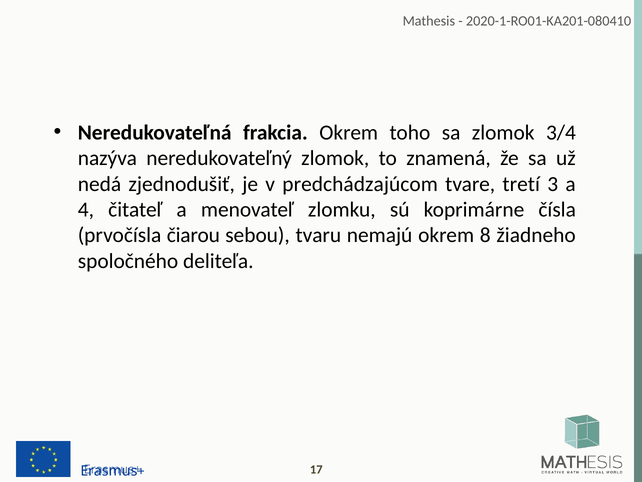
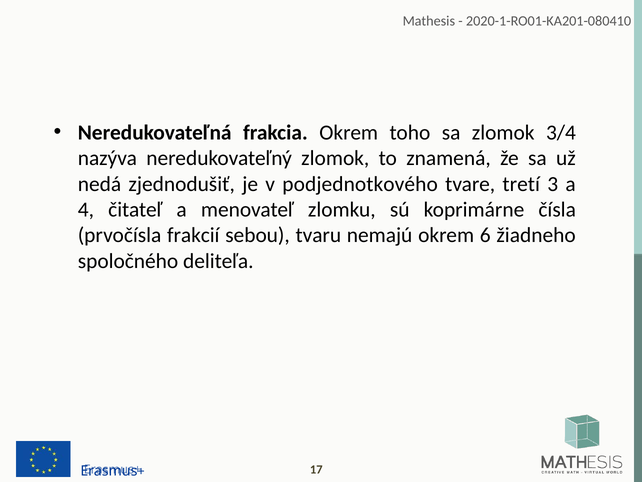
predchádzajúcom: predchádzajúcom -> podjednotkového
čiarou: čiarou -> frakcií
8: 8 -> 6
